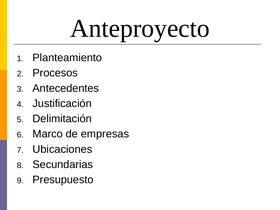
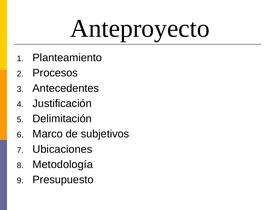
empresas: empresas -> subjetivos
Secundarias: Secundarias -> Metodología
